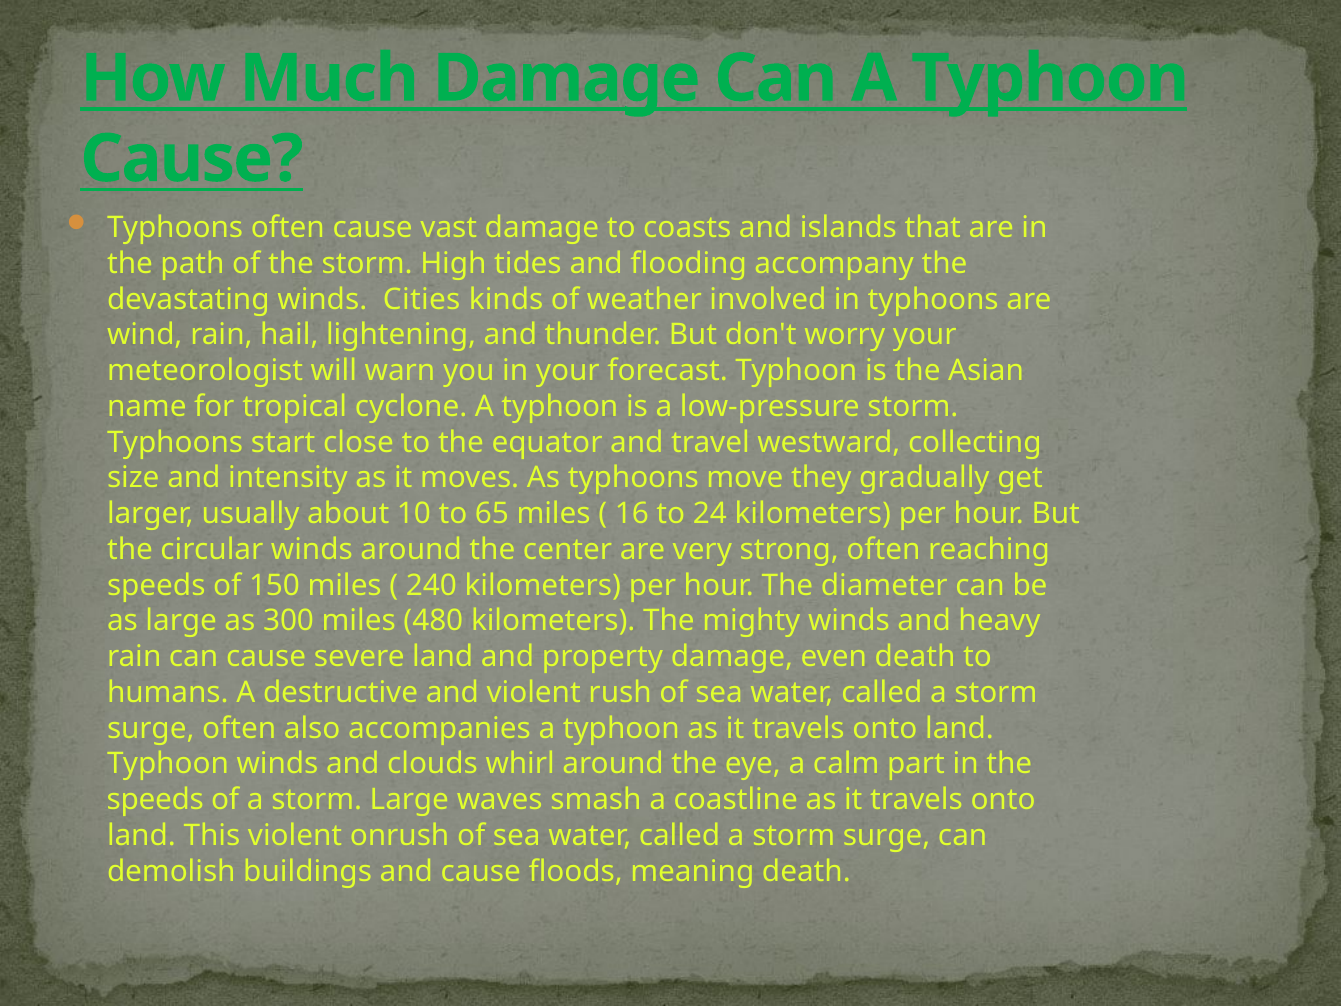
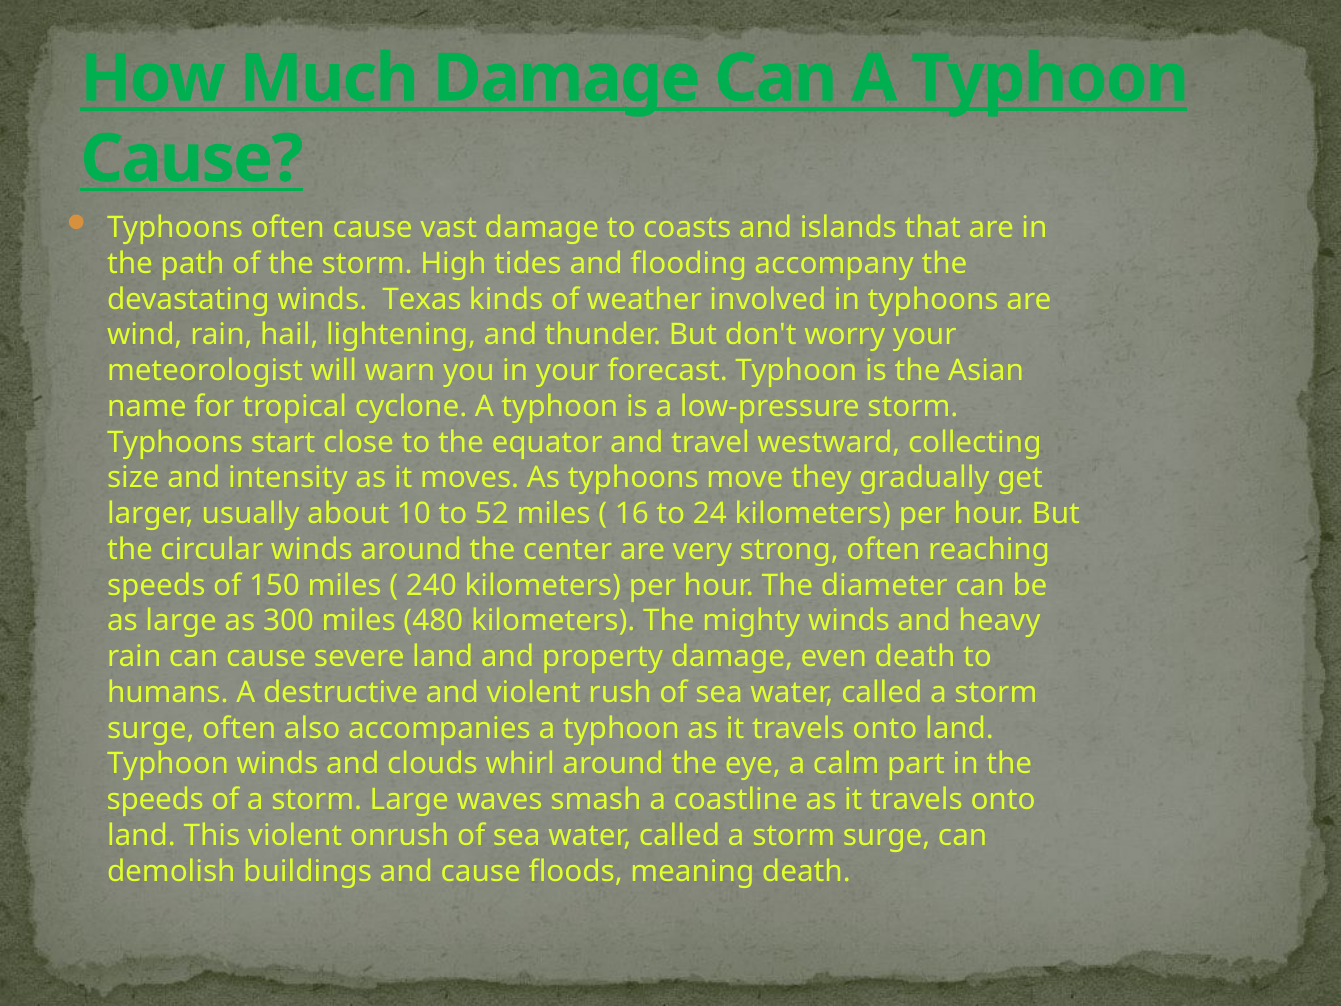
Cities: Cities -> Texas
65: 65 -> 52
